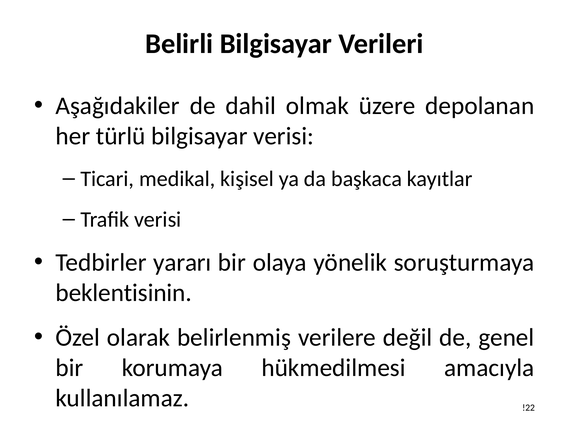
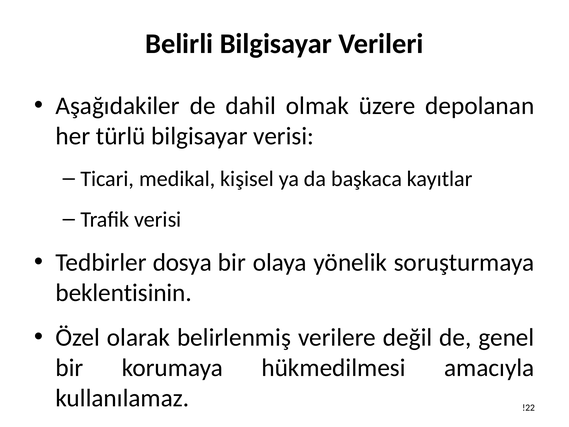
yararı: yararı -> dosya
